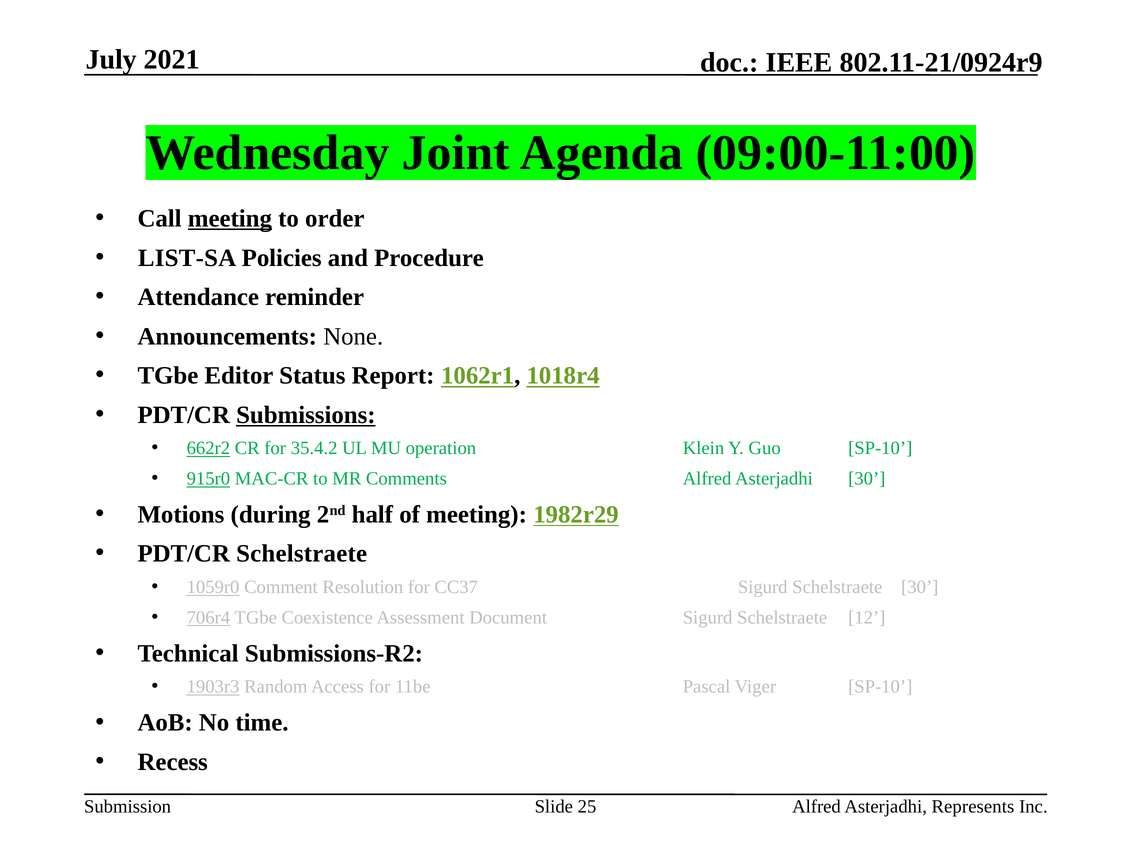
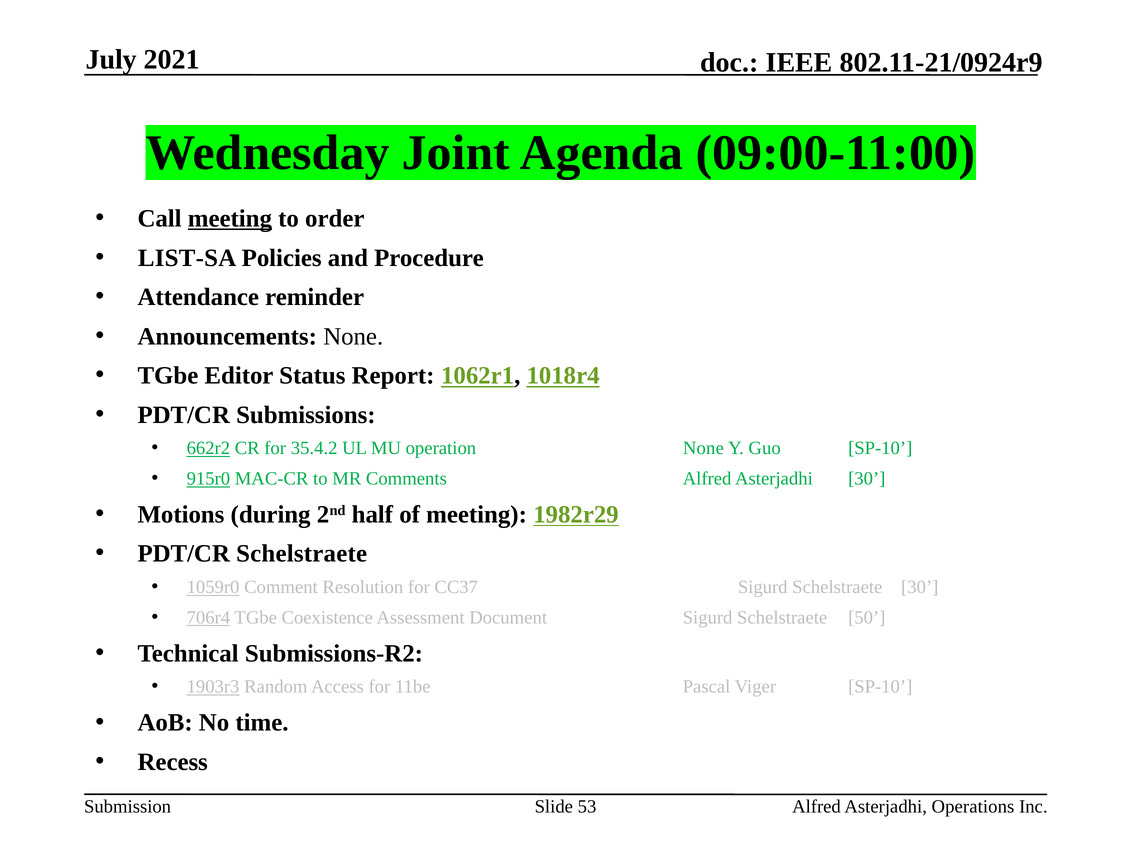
Submissions underline: present -> none
operation Klein: Klein -> None
12: 12 -> 50
25: 25 -> 53
Represents: Represents -> Operations
